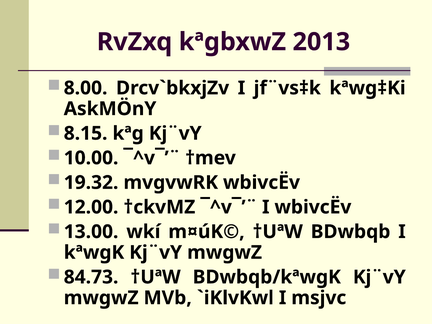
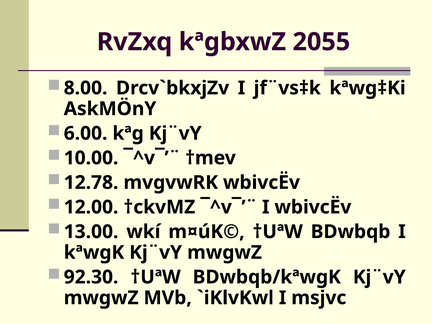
2013: 2013 -> 2055
8.15: 8.15 -> 6.00
19.32: 19.32 -> 12.78
84.73: 84.73 -> 92.30
